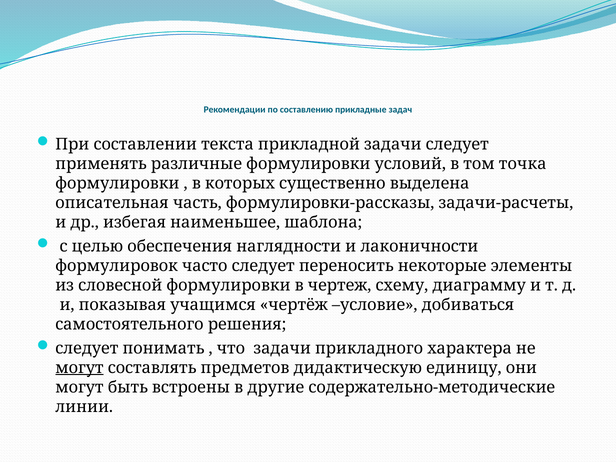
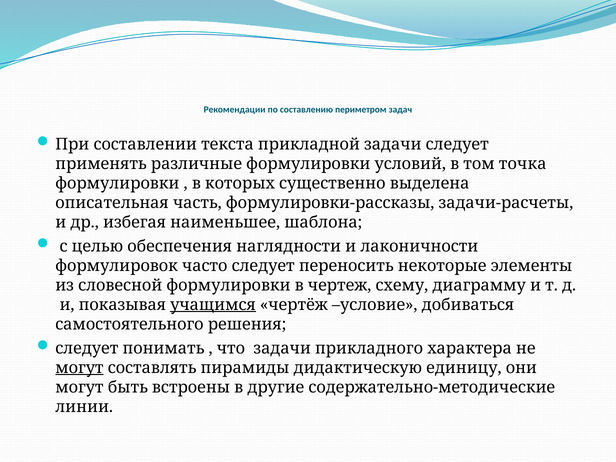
прикладные: прикладные -> периметром
учащимся underline: none -> present
предметов: предметов -> пирамиды
